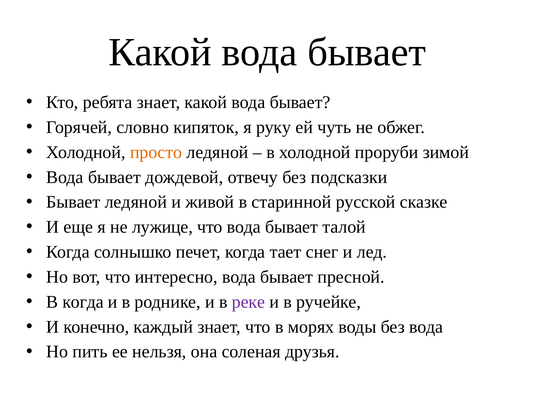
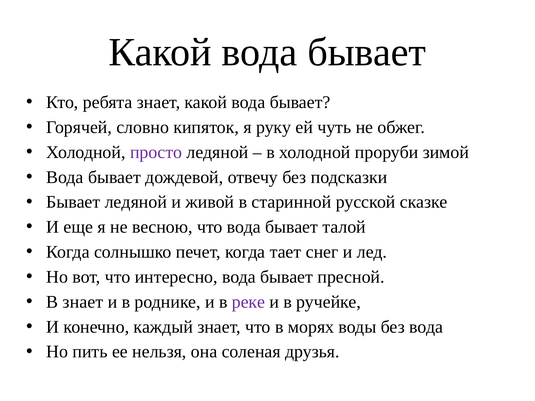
просто colour: orange -> purple
лужице: лужице -> весною
В когда: когда -> знает
